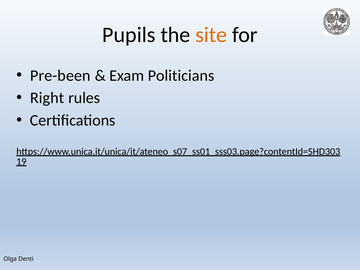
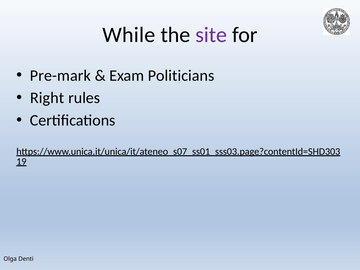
Pupils: Pupils -> While
site colour: orange -> purple
Pre-been: Pre-been -> Pre-mark
